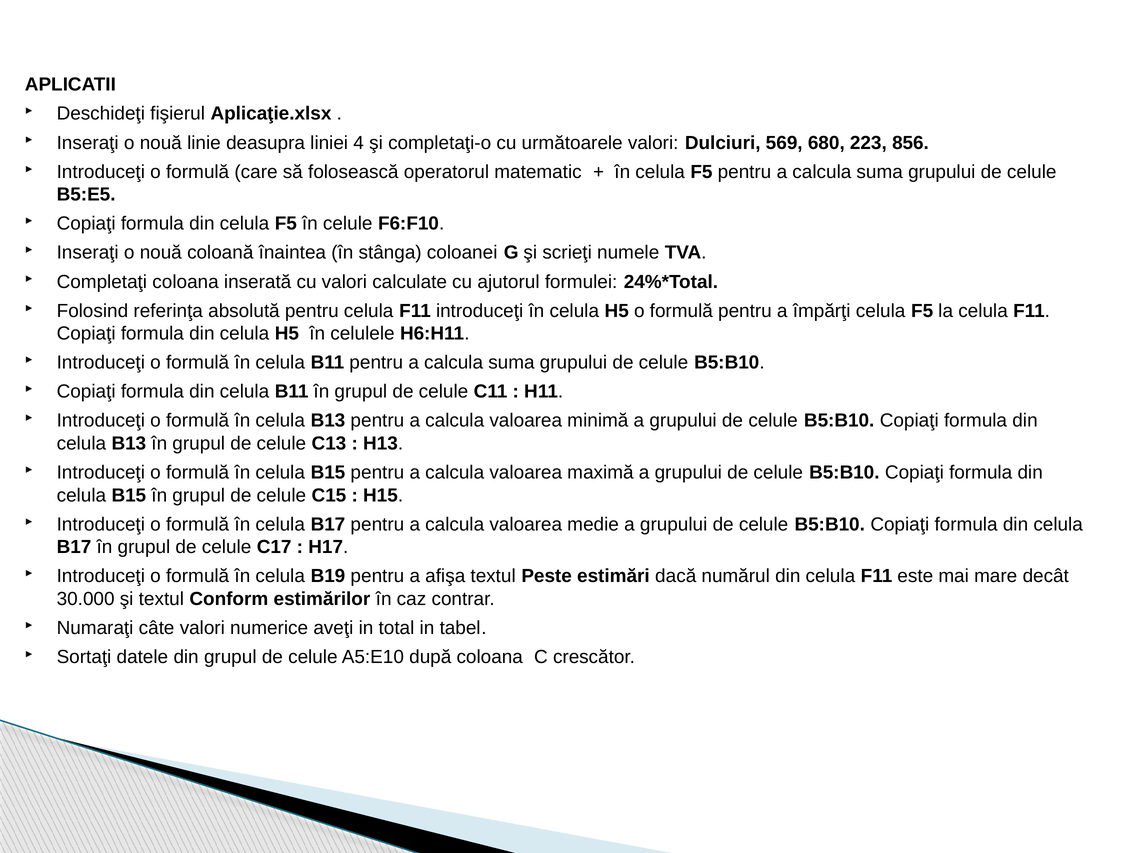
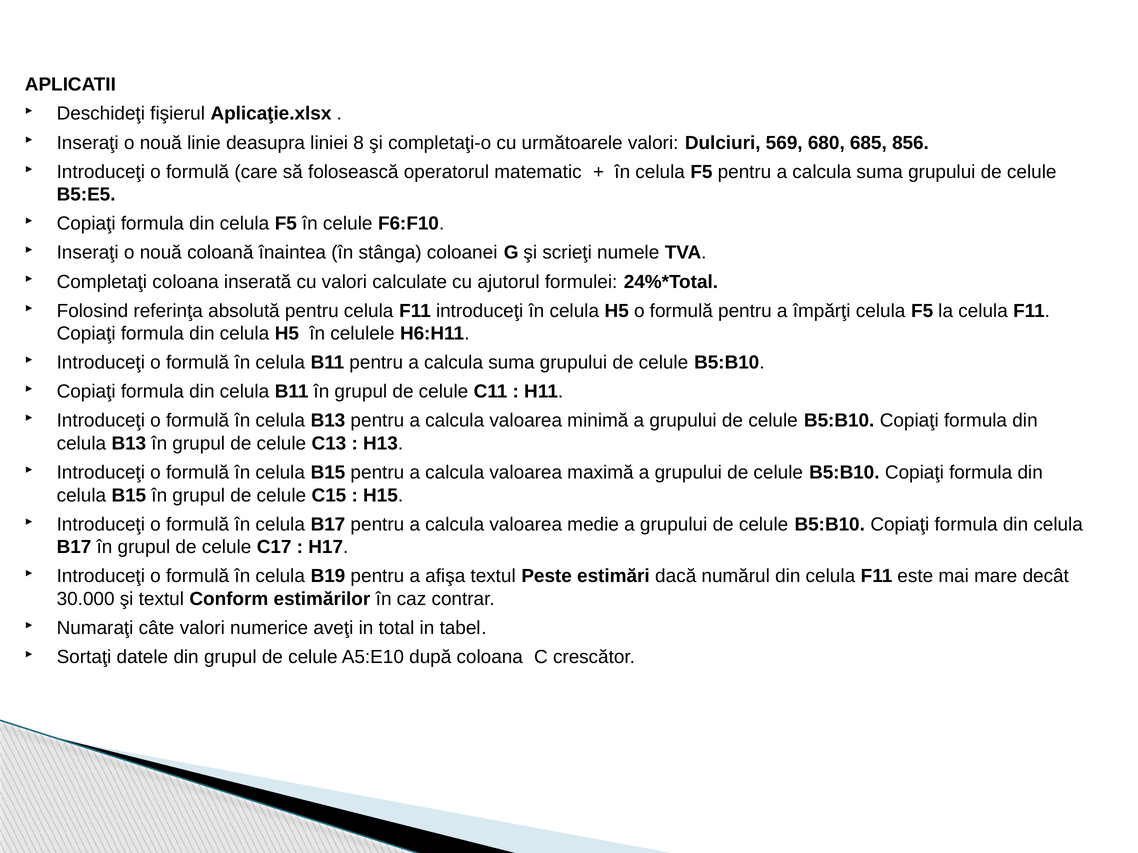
4: 4 -> 8
223: 223 -> 685
